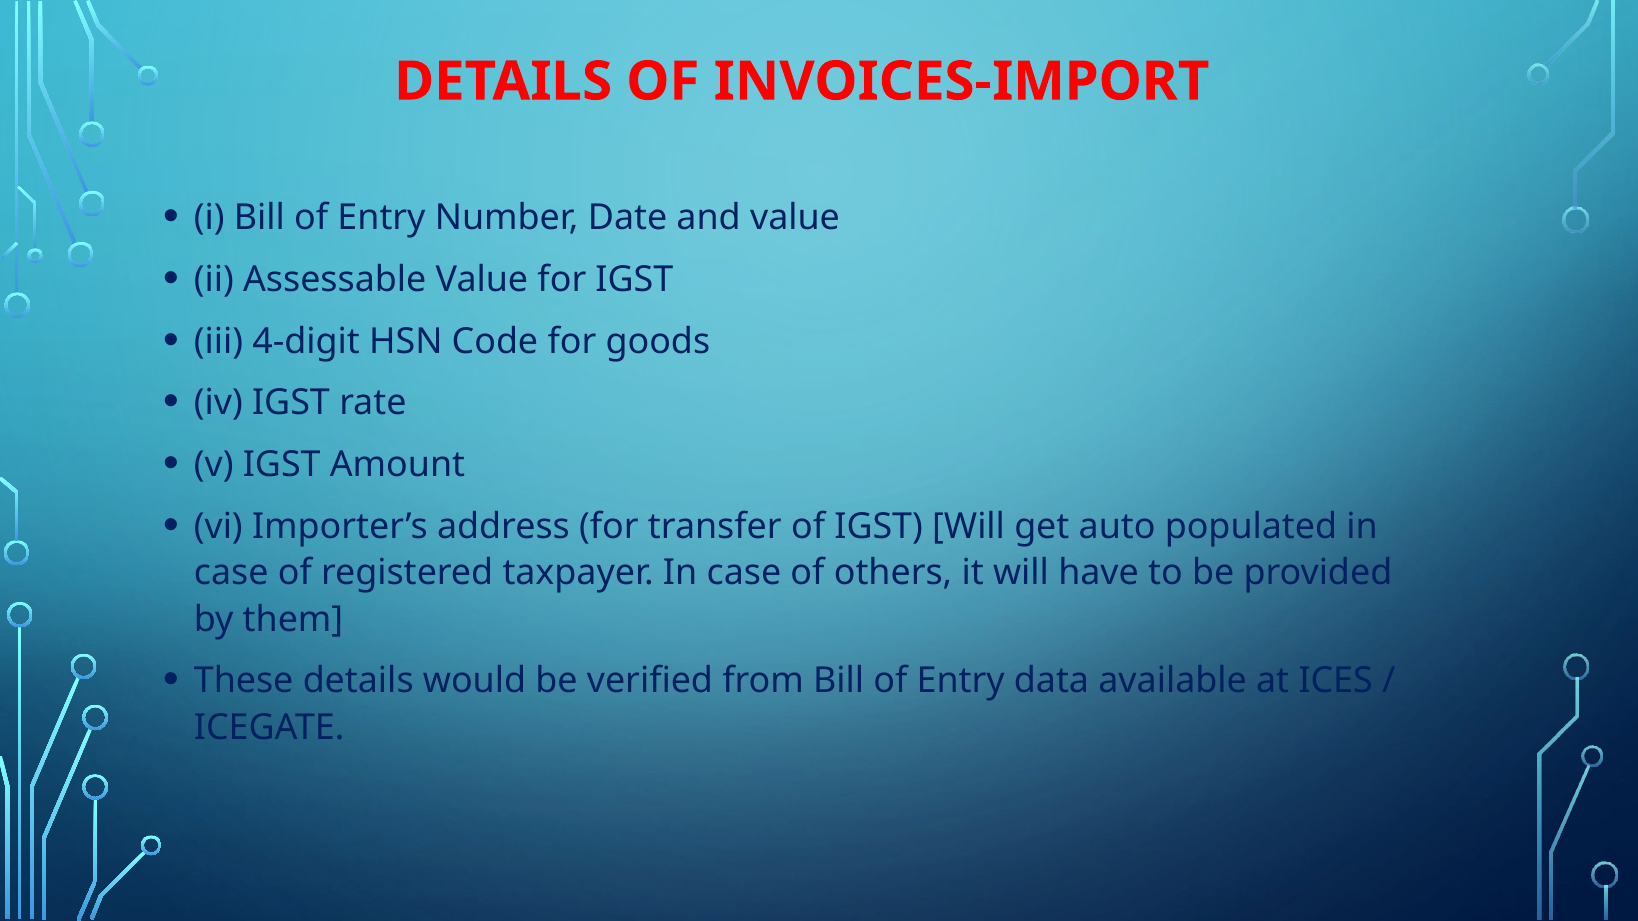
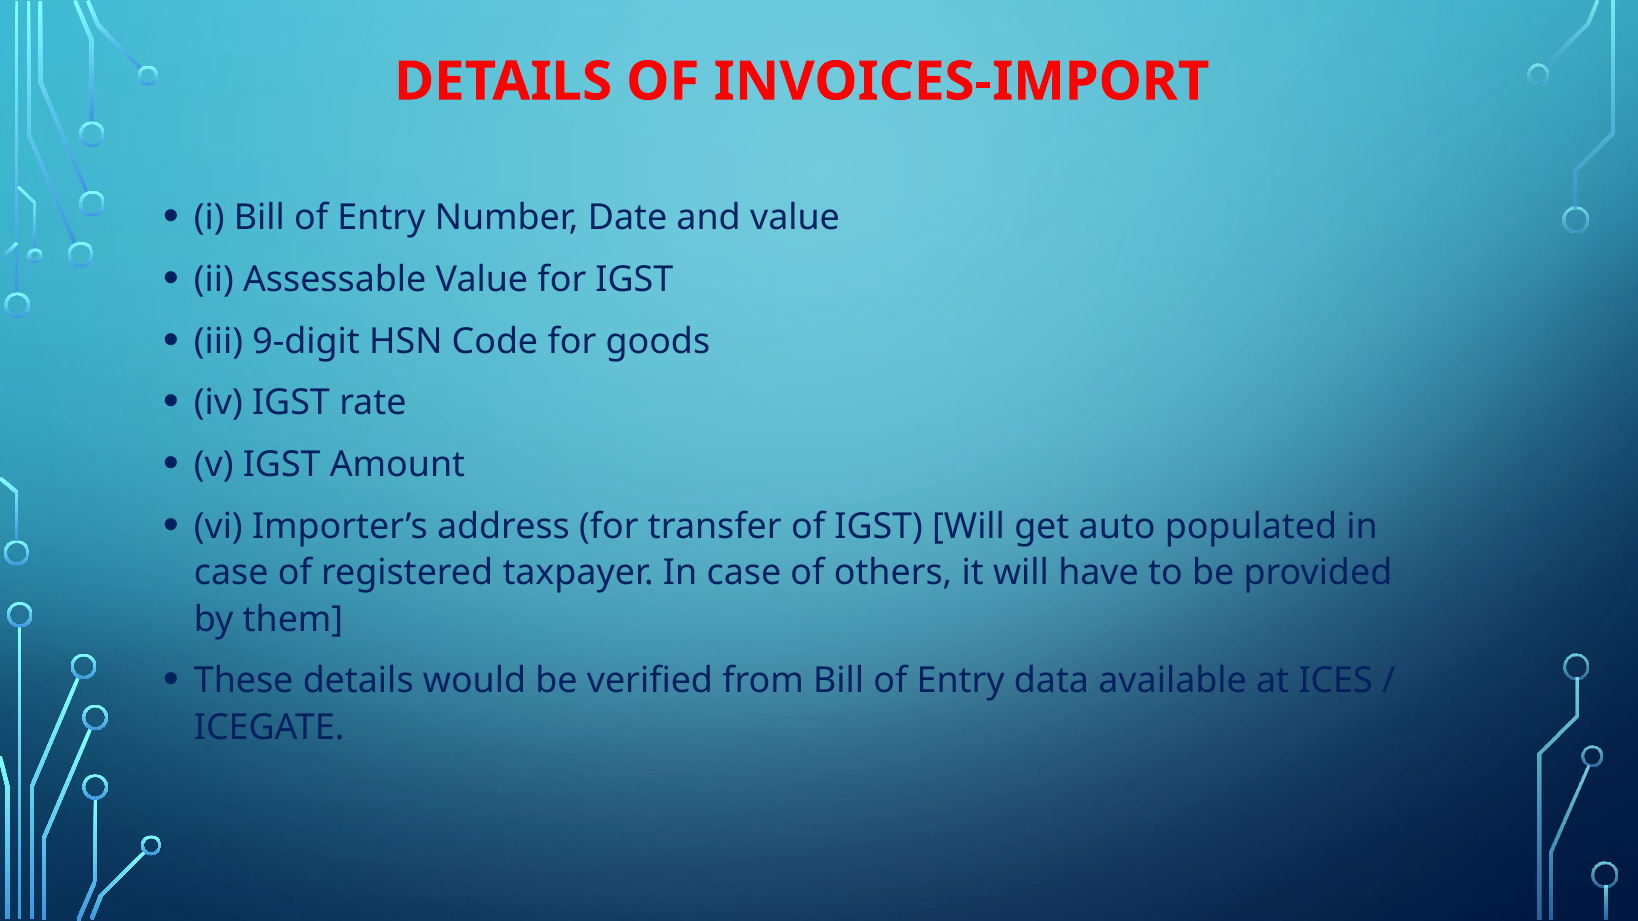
4-digit: 4-digit -> 9-digit
